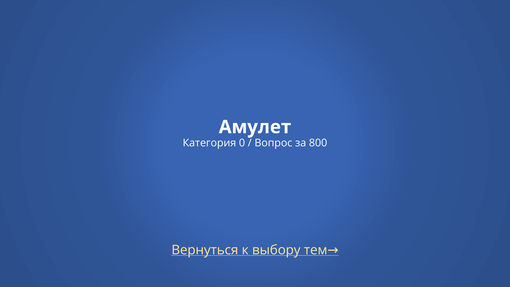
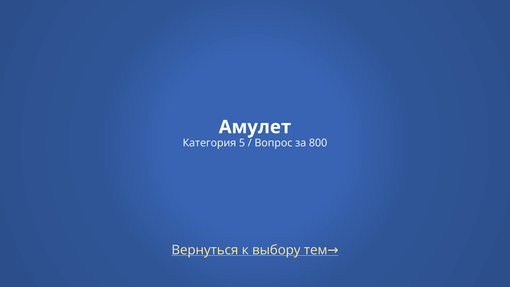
0: 0 -> 5
